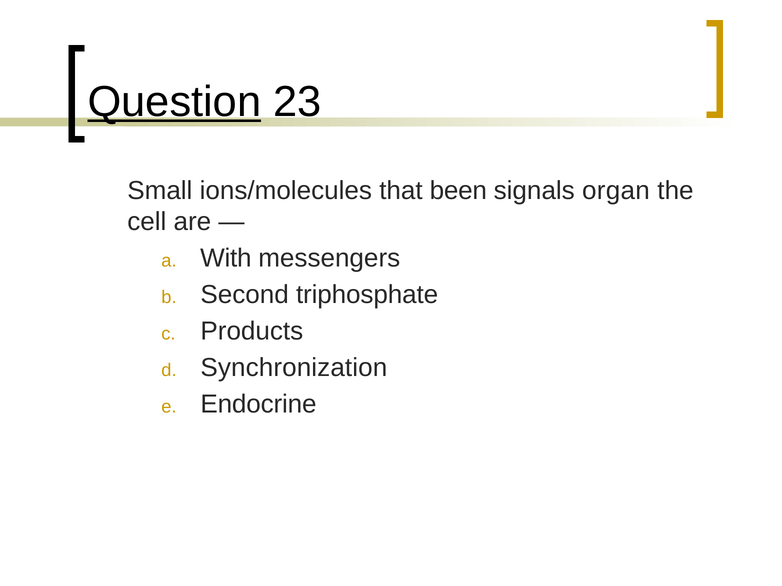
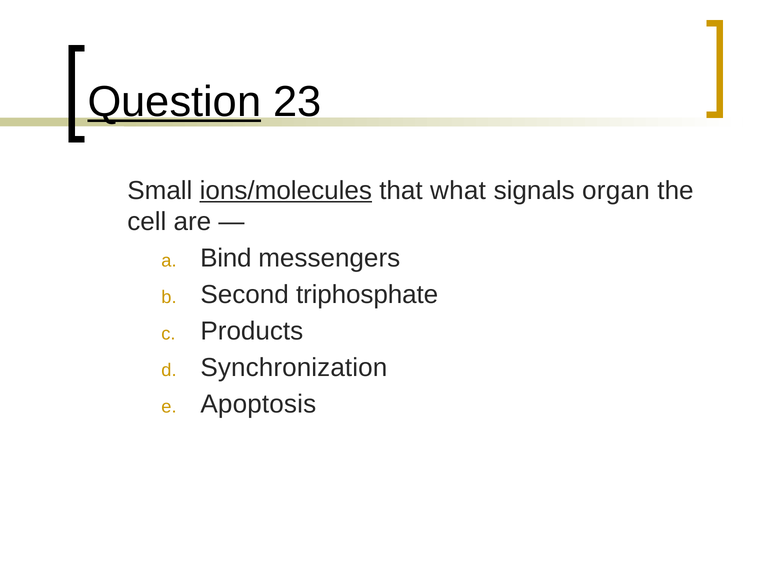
ions/molecules underline: none -> present
been: been -> what
With: With -> Bind
Endocrine: Endocrine -> Apoptosis
